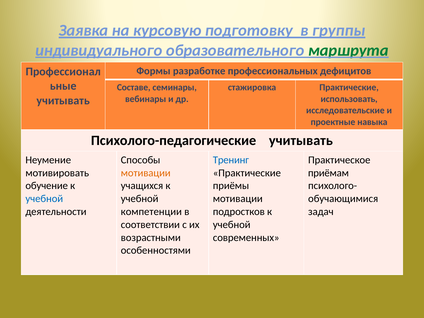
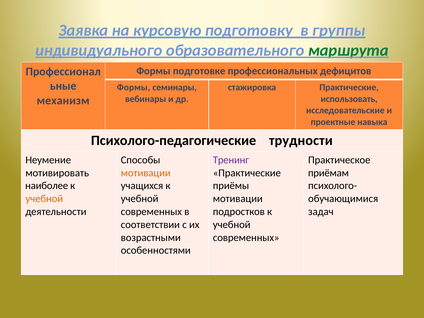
разработке: разработке -> подготовке
Составе at (134, 87): Составе -> Формы
учитывать at (63, 101): учитывать -> механизм
Психолого-педагогические учитывать: учитывать -> трудности
Тренинг colour: blue -> purple
обучение: обучение -> наиболее
учебной at (44, 199) colour: blue -> orange
компетенции at (151, 212): компетенции -> современных
